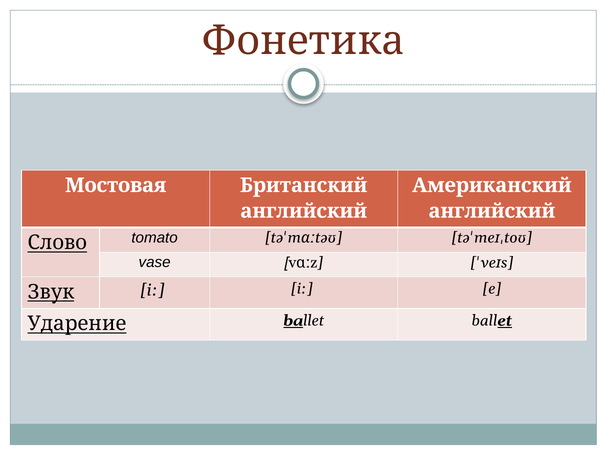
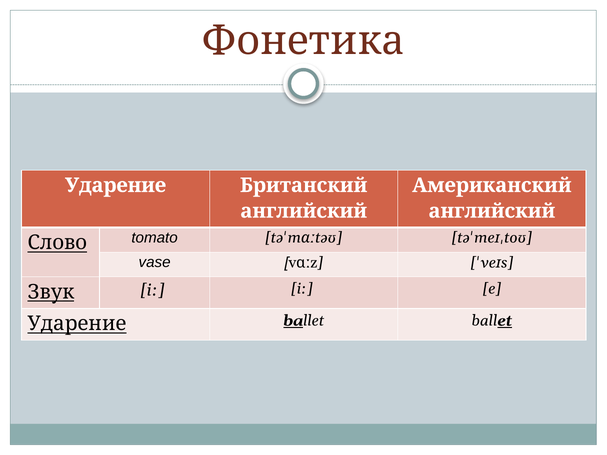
Мостовая at (116, 185): Мостовая -> Ударение
